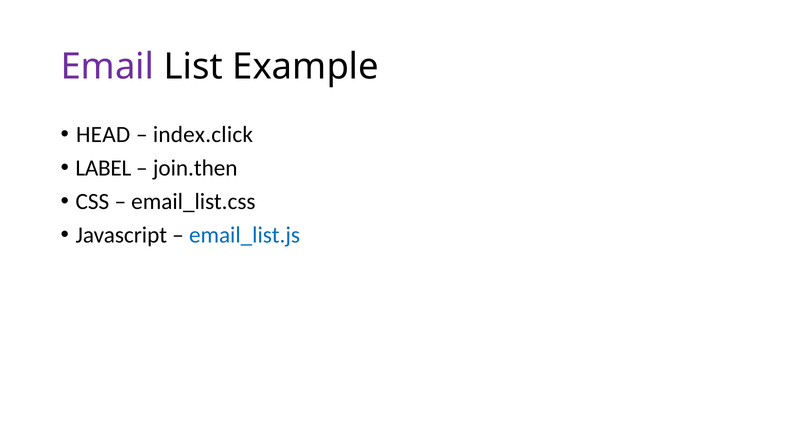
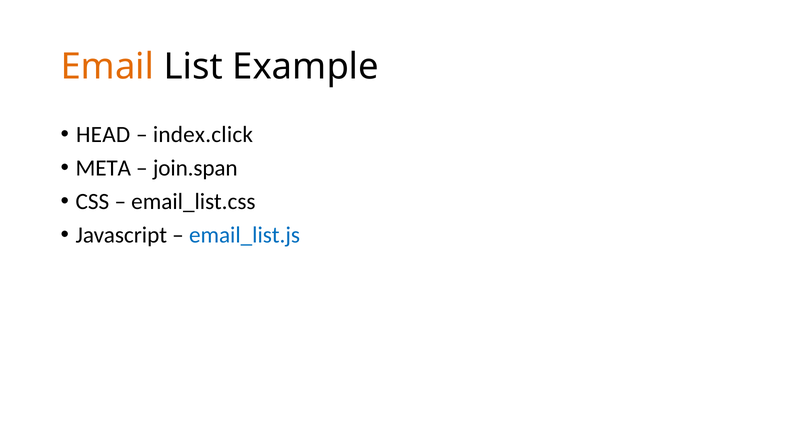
Email colour: purple -> orange
LABEL: LABEL -> META
join.then: join.then -> join.span
